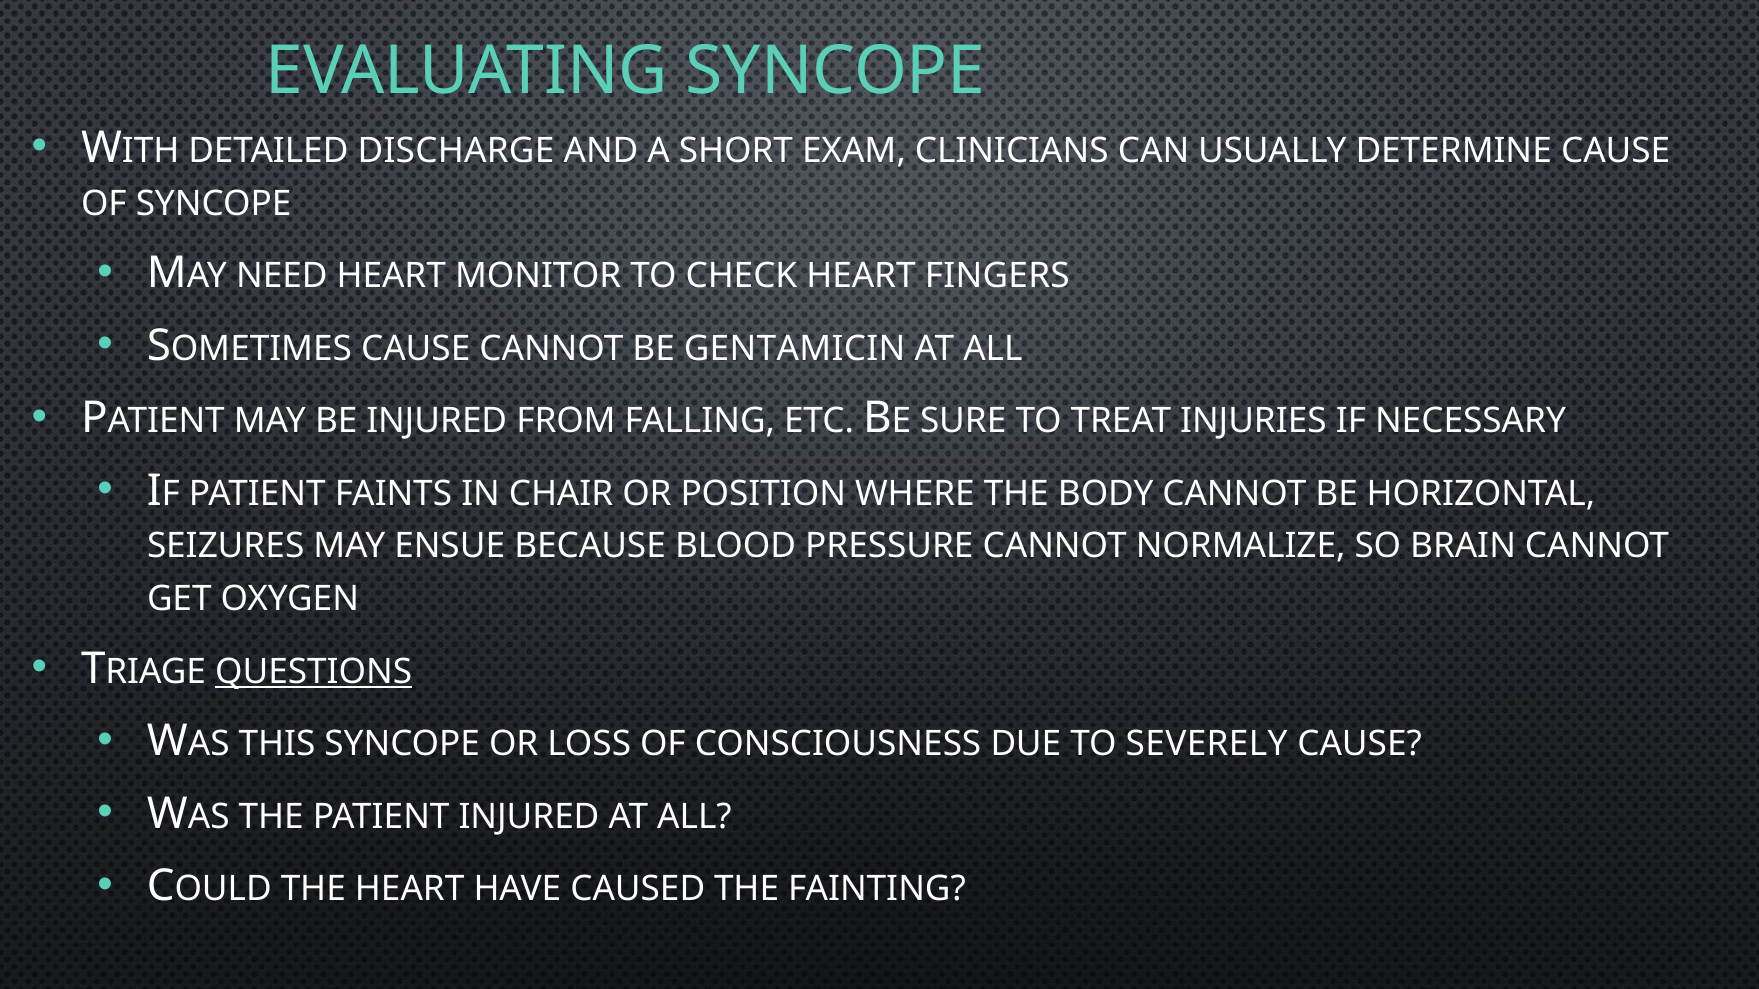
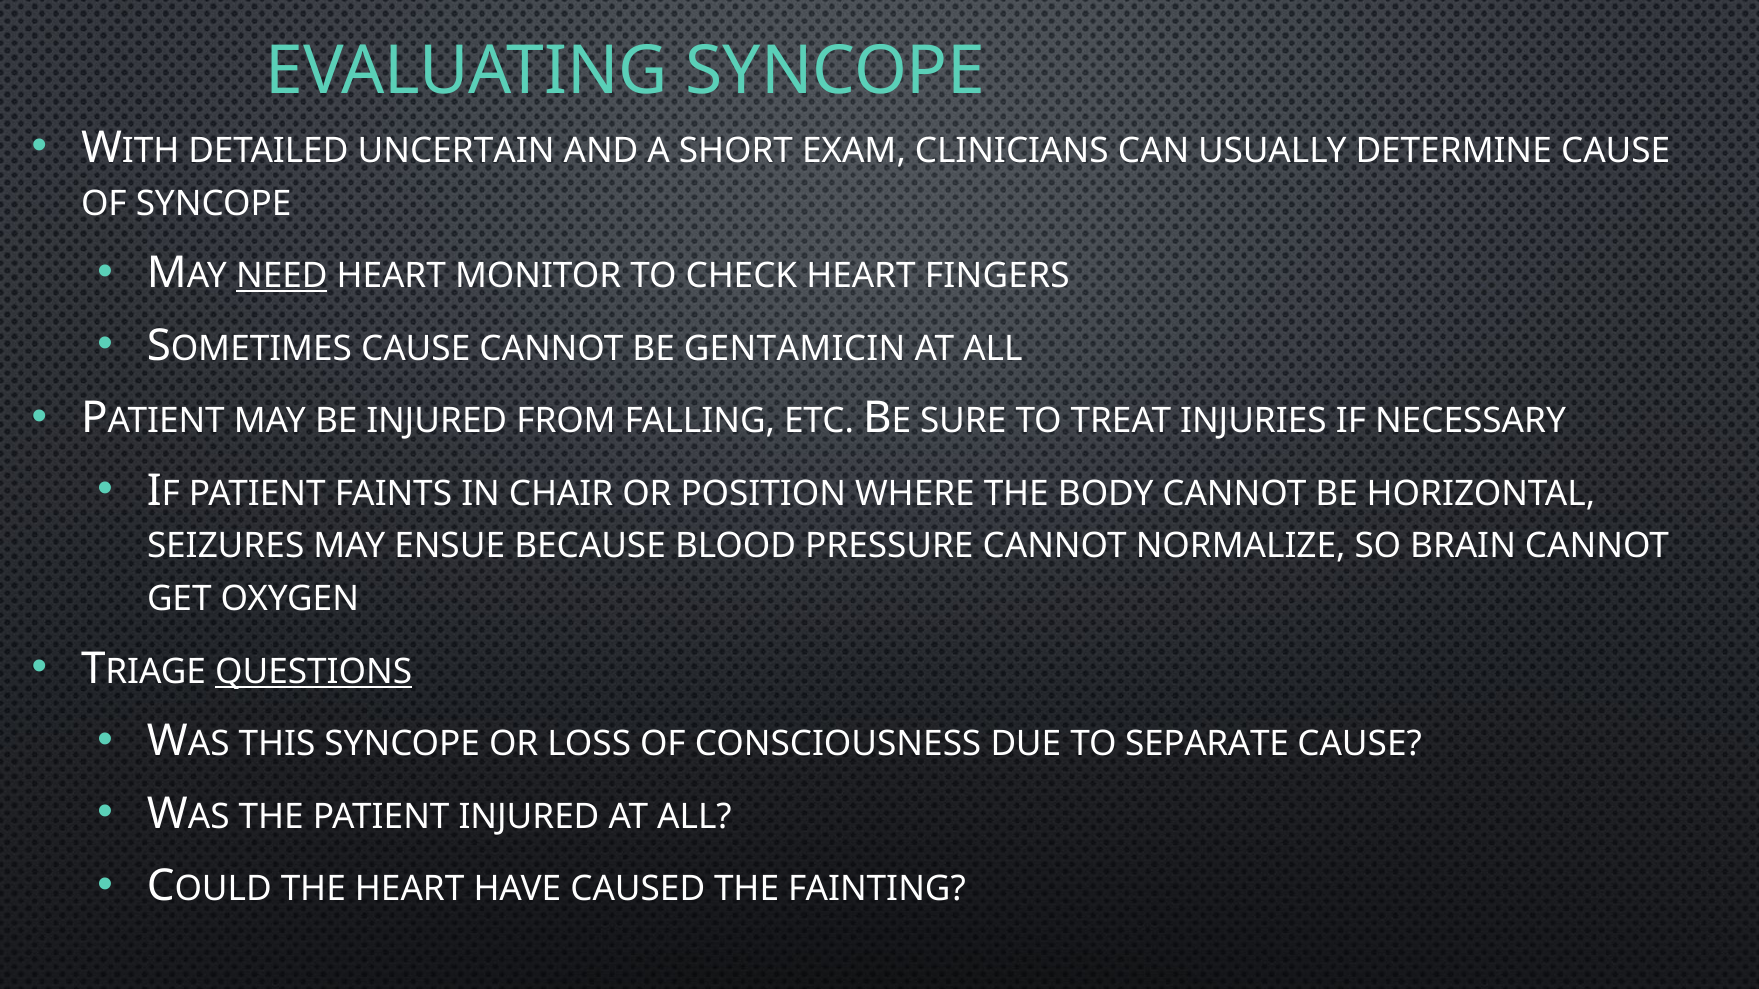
DISCHARGE: DISCHARGE -> UNCERTAIN
NEED underline: none -> present
SEVERELY: SEVERELY -> SEPARATE
